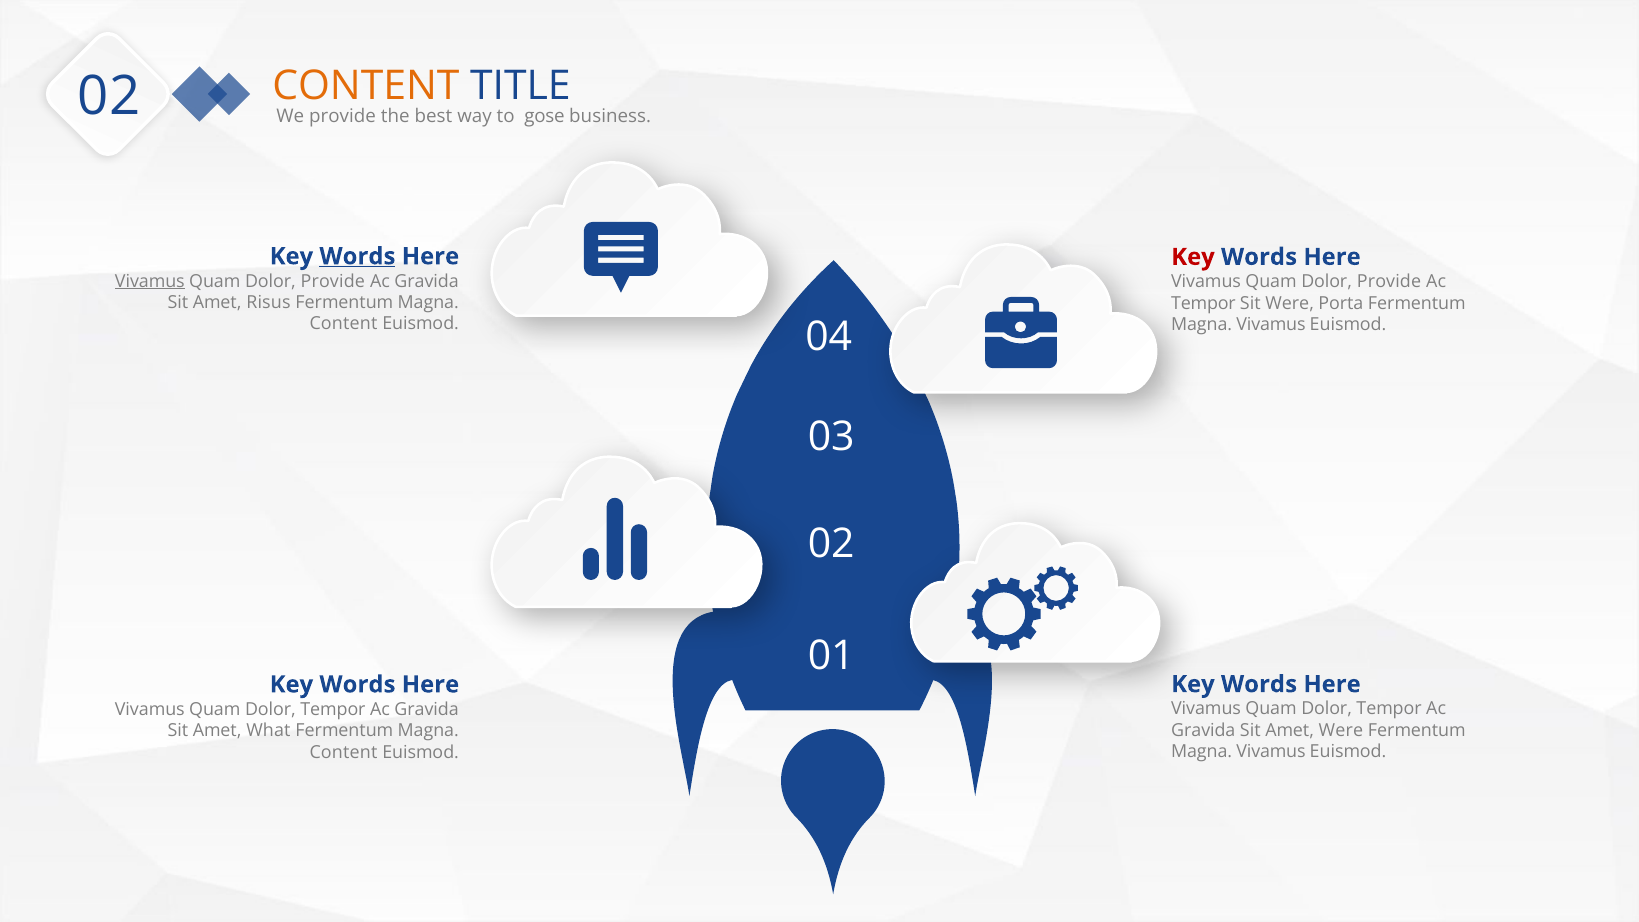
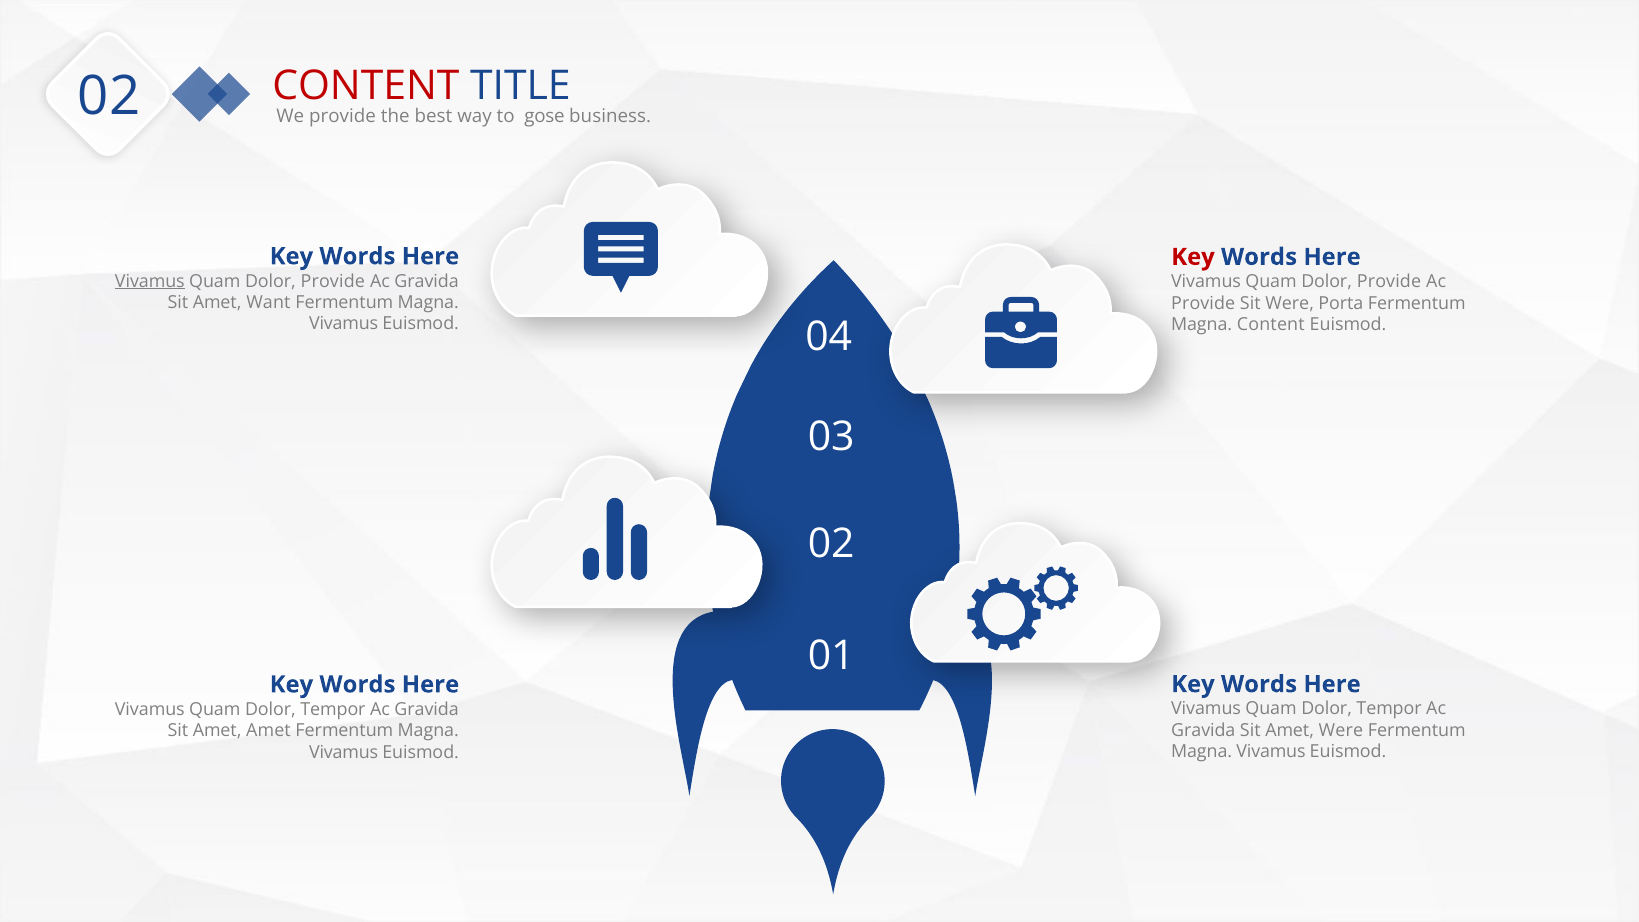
CONTENT at (366, 86) colour: orange -> red
Words at (357, 256) underline: present -> none
Risus: Risus -> Want
Tempor at (1203, 303): Tempor -> Provide
Content at (343, 324): Content -> Vivamus
Vivamus at (1271, 325): Vivamus -> Content
Amet What: What -> Amet
Content at (343, 752): Content -> Vivamus
